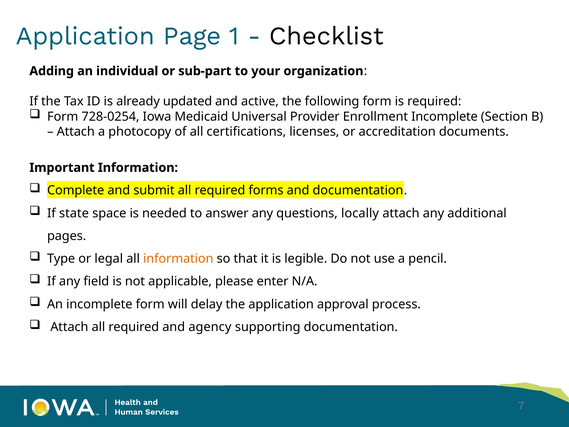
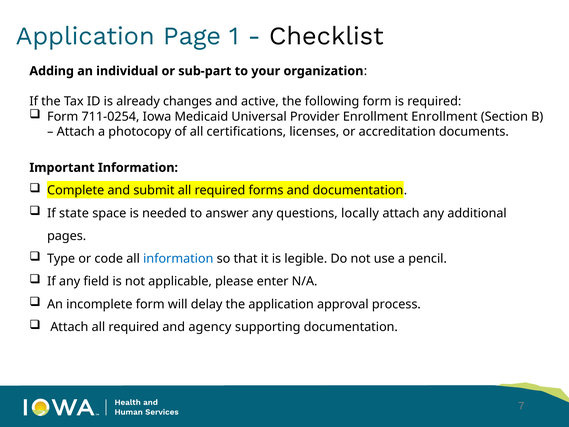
updated: updated -> changes
728-0254: 728-0254 -> 711-0254
Enrollment Incomplete: Incomplete -> Enrollment
legal: legal -> code
information at (178, 259) colour: orange -> blue
